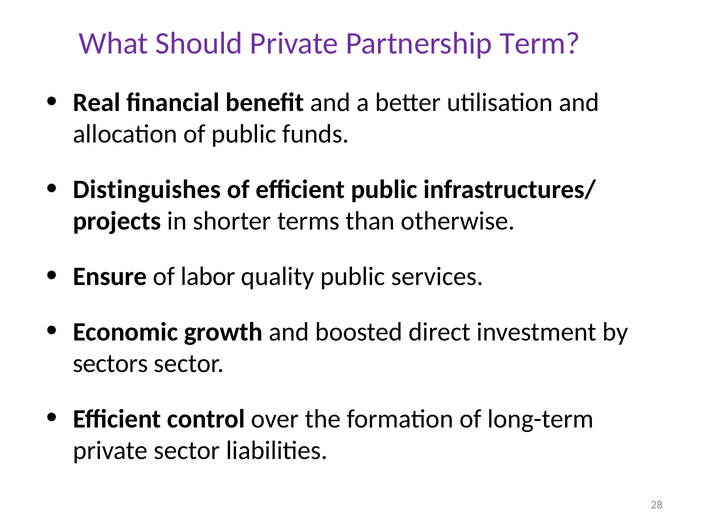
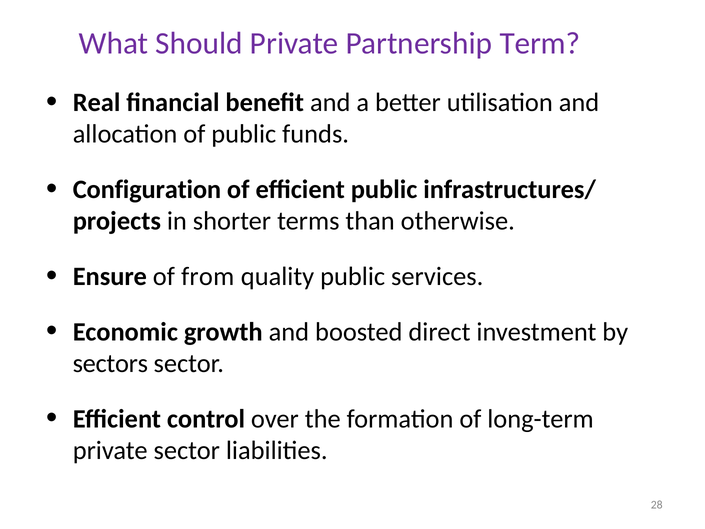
Distinguishes: Distinguishes -> Configuration
labor: labor -> from
